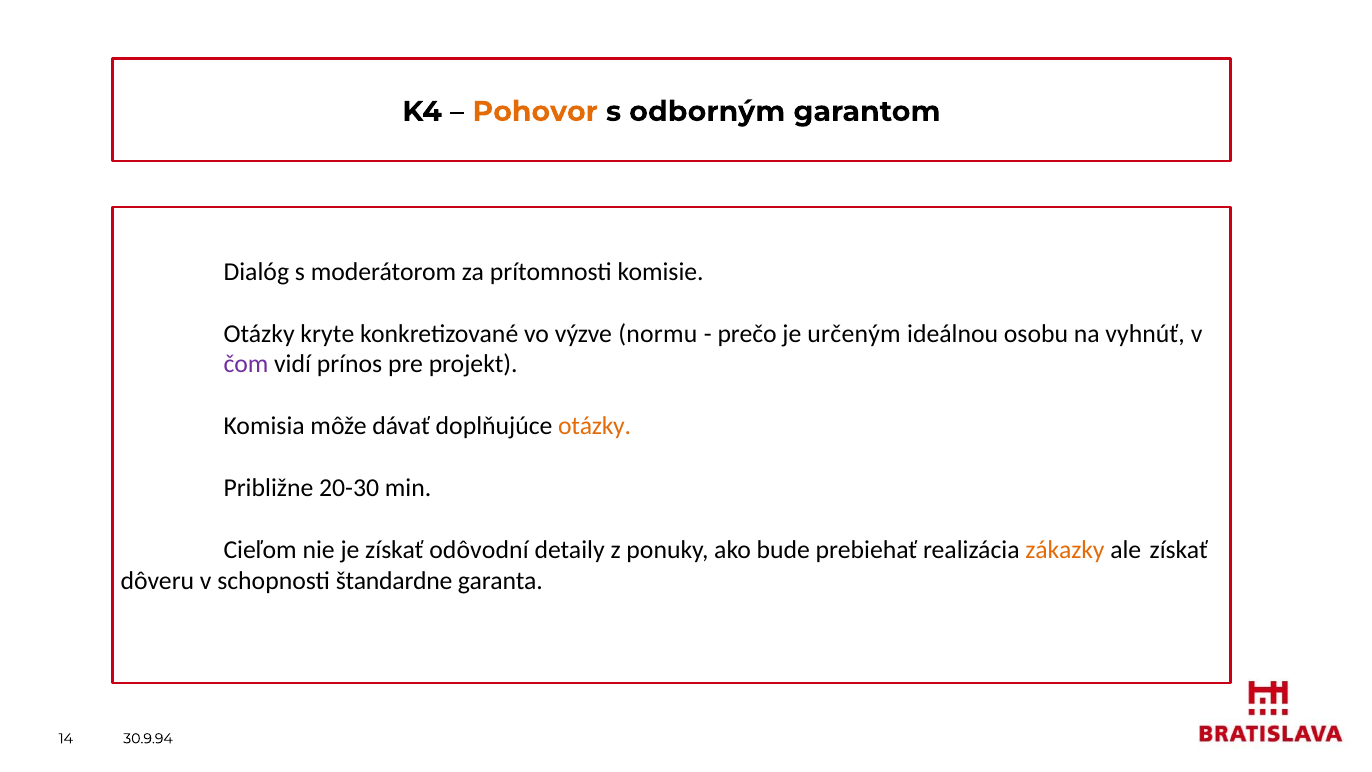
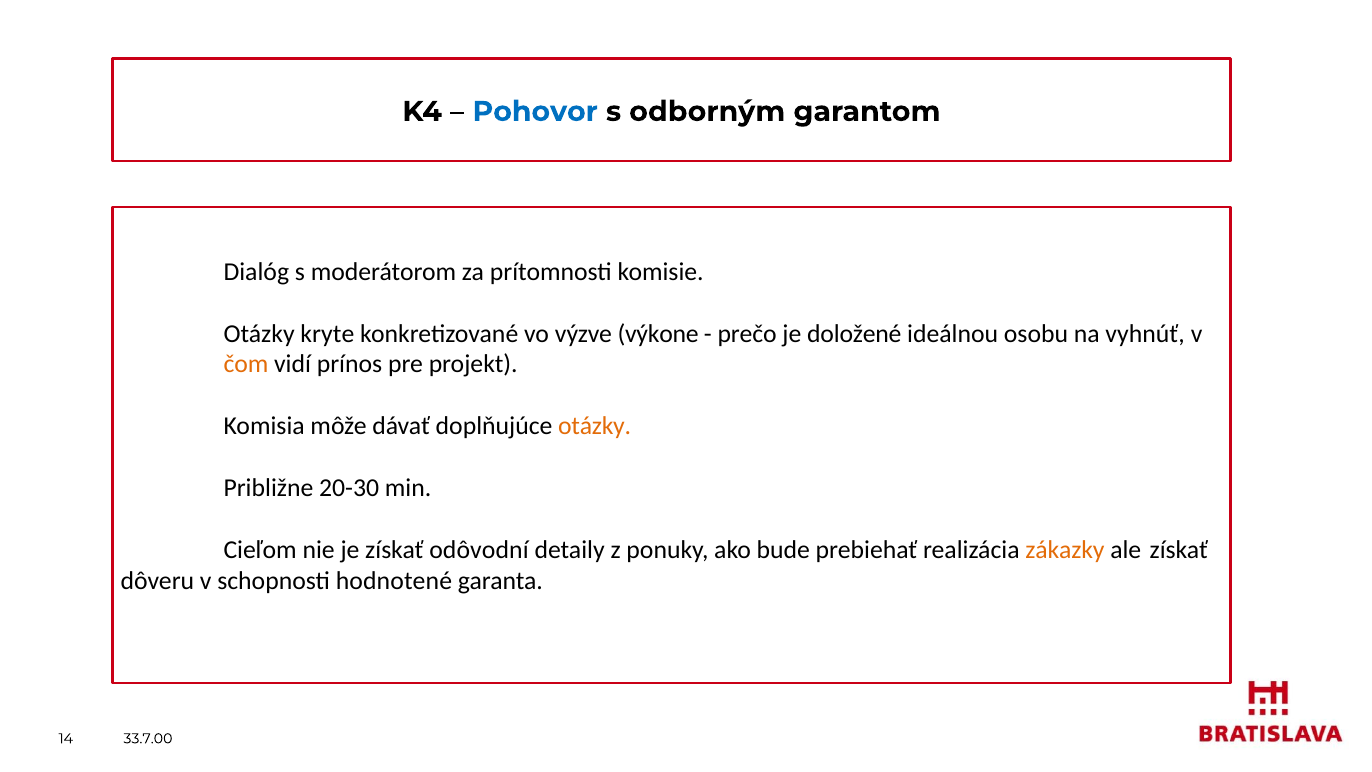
Pohovor colour: orange -> blue
normu: normu -> výkone
určeným: určeným -> doložené
čom colour: purple -> orange
štandardne: štandardne -> hodnotené
30.9.94: 30.9.94 -> 33.7.00
